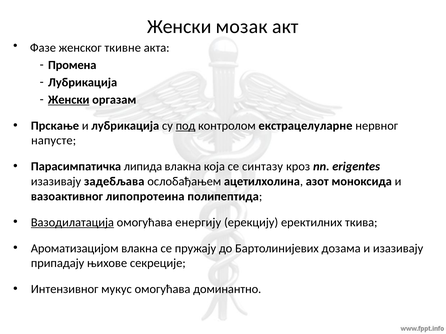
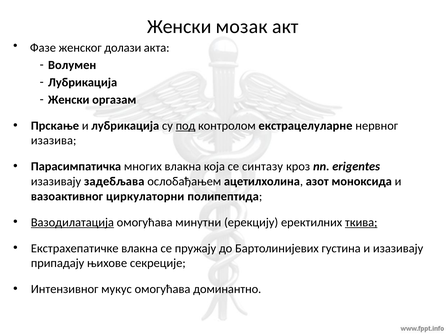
ткивне: ткивне -> долази
Промена: Промена -> Волумен
Женски at (69, 100) underline: present -> none
напусте: напусте -> изазива
липида: липида -> многих
липопротеина: липопротеина -> циркулаторни
енергију: енергију -> минутни
ткива underline: none -> present
Ароматизацијом: Ароматизацијом -> Екстрахепатичке
дозама: дозама -> густина
